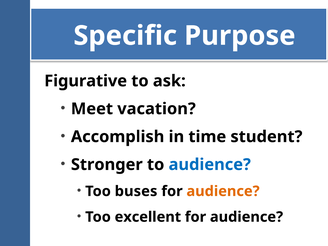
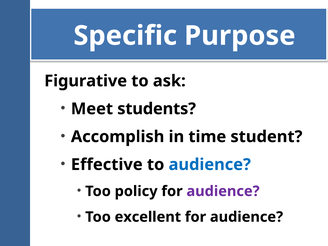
vacation: vacation -> students
Stronger: Stronger -> Effective
buses: buses -> policy
audience at (223, 191) colour: orange -> purple
